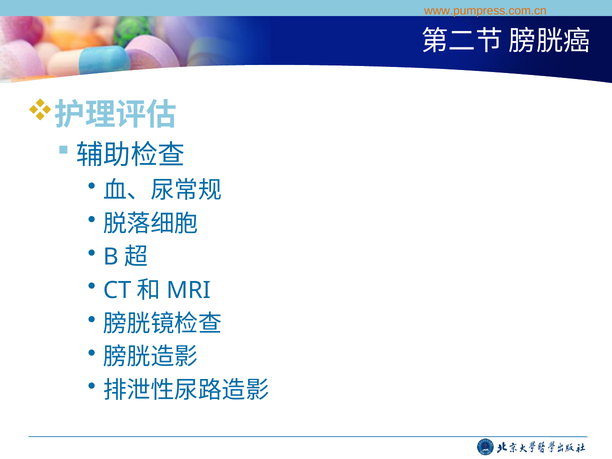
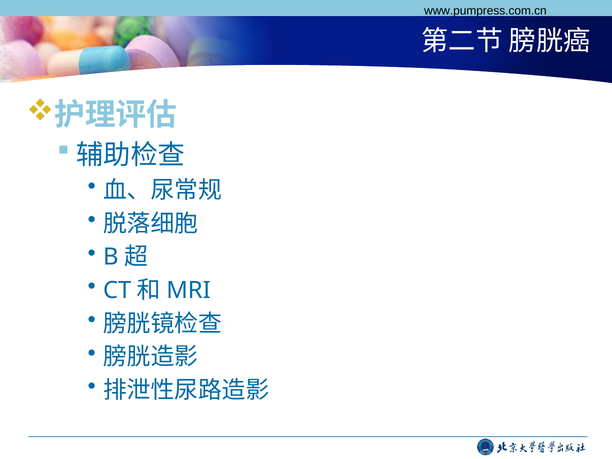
www.pumpress.com.cn colour: orange -> black
